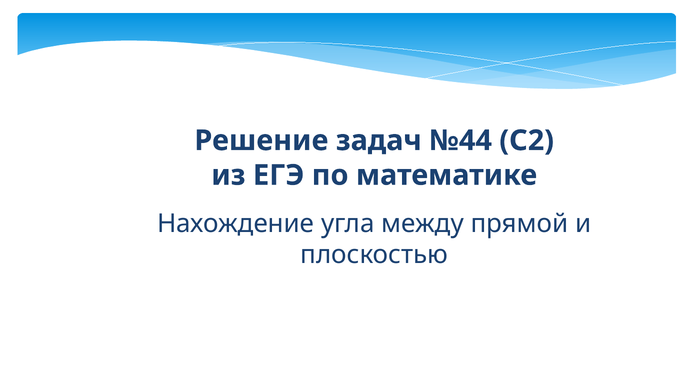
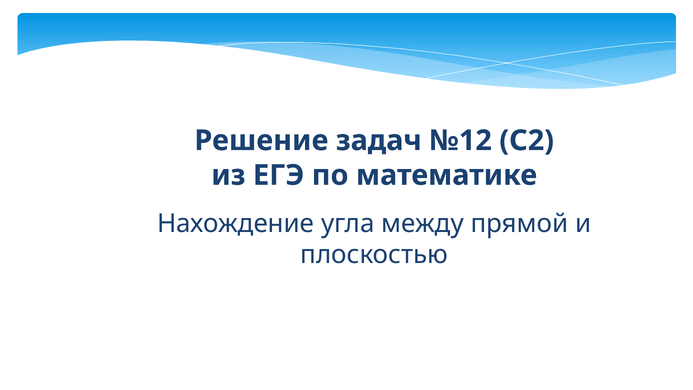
№44: №44 -> №12
